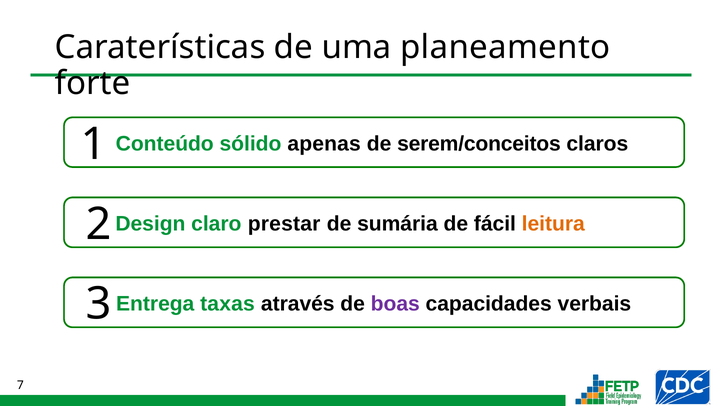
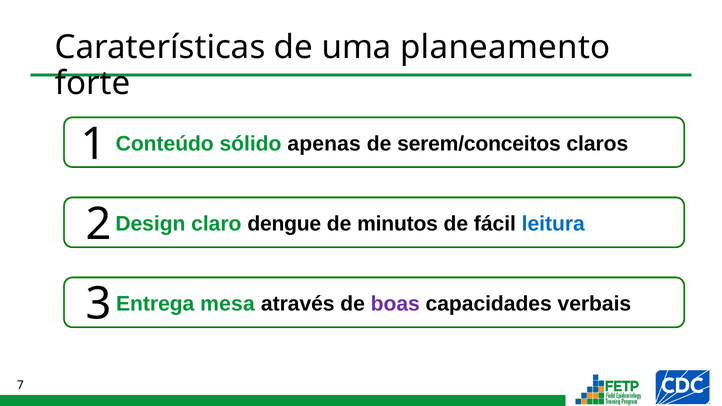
prestar: prestar -> dengue
sumária: sumária -> minutos
leitura colour: orange -> blue
taxas: taxas -> mesa
